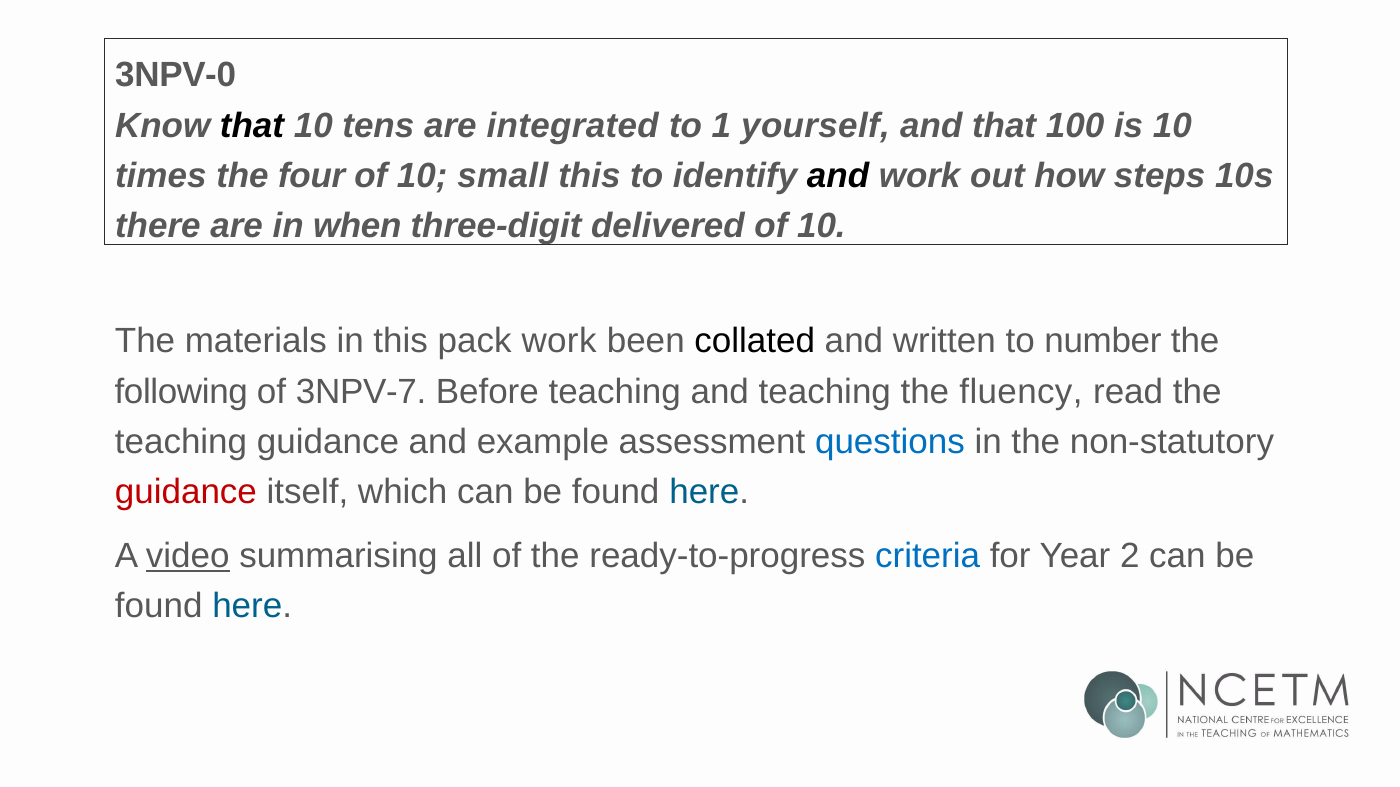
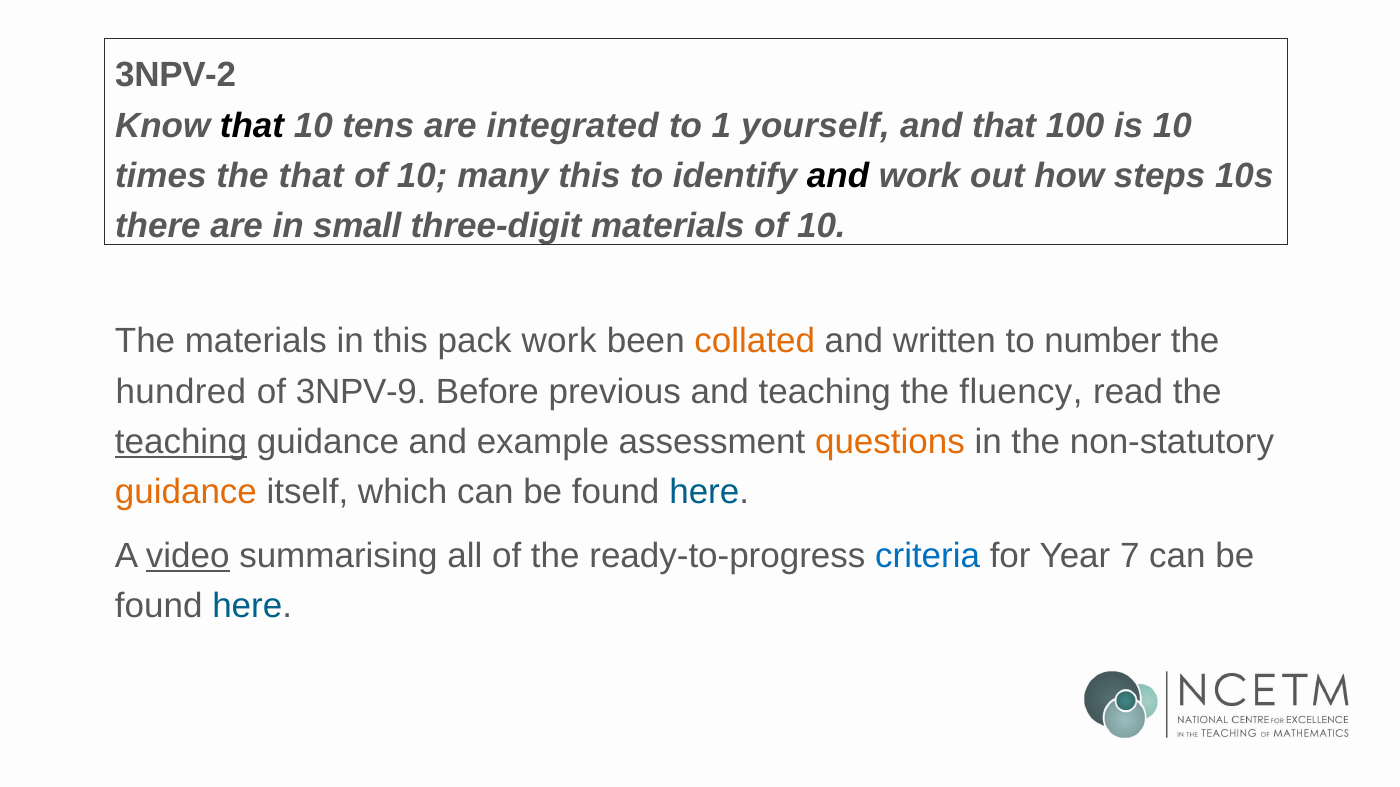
3NPV-0: 3NPV-0 -> 3NPV-2
the four: four -> that
small: small -> many
when: when -> small
three-digit delivered: delivered -> materials
collated colour: black -> orange
following: following -> hundred
3NPV-7: 3NPV-7 -> 3NPV-9
Before teaching: teaching -> previous
teaching at (181, 442) underline: none -> present
questions colour: blue -> orange
guidance at (186, 492) colour: red -> orange
2: 2 -> 7
